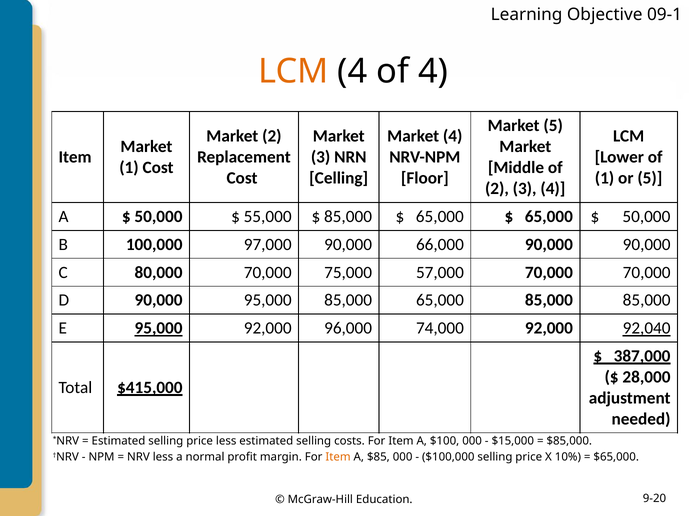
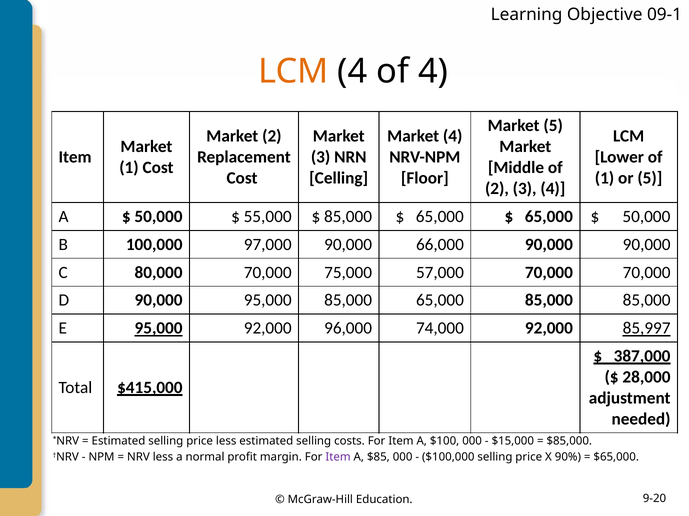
92,040: 92,040 -> 85,997
Item at (338, 458) colour: orange -> purple
10%: 10% -> 90%
